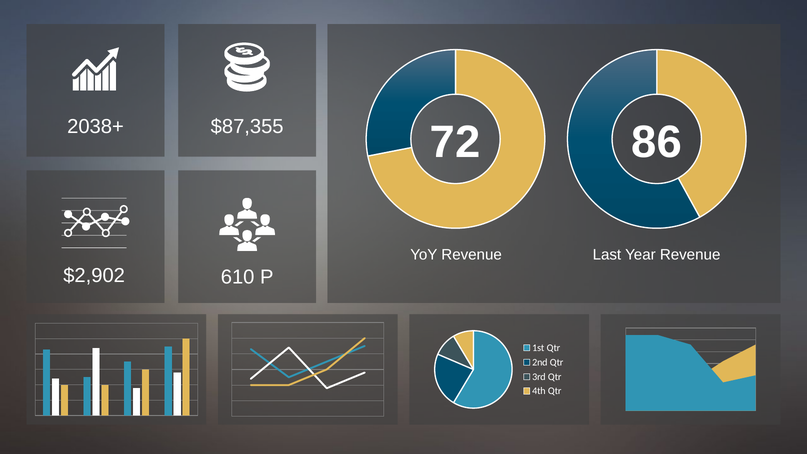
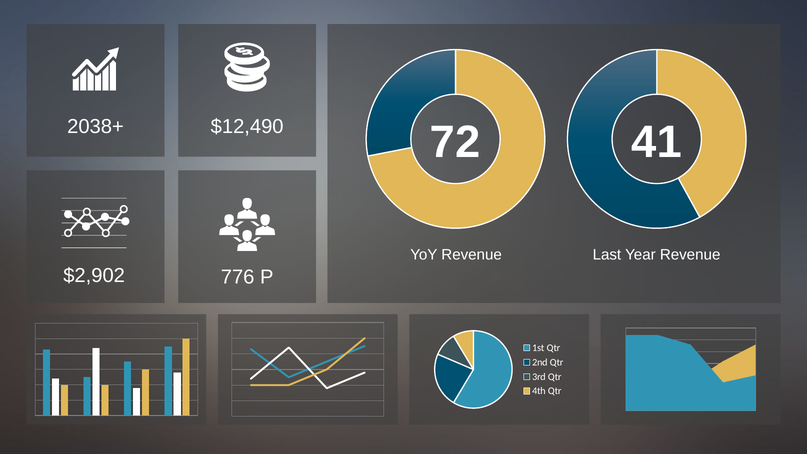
$87,355: $87,355 -> $12,490
86: 86 -> 41
610: 610 -> 776
